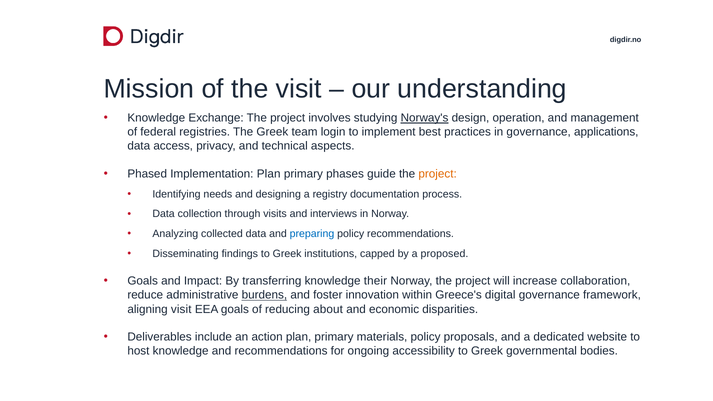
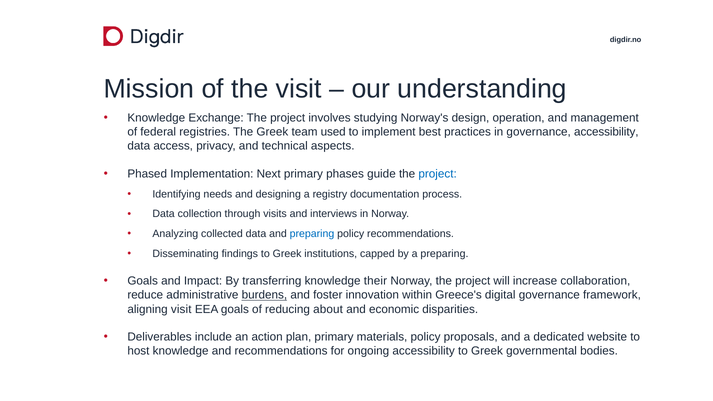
Norway's underline: present -> none
login: login -> used
governance applications: applications -> accessibility
Implementation Plan: Plan -> Next
project at (438, 174) colour: orange -> blue
a proposed: proposed -> preparing
